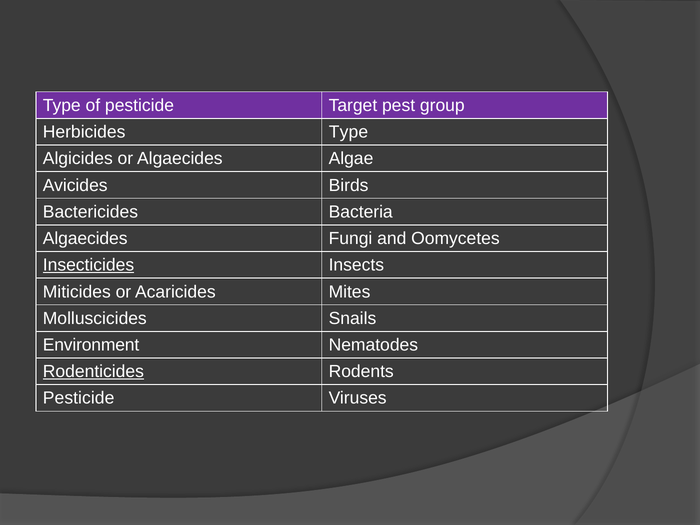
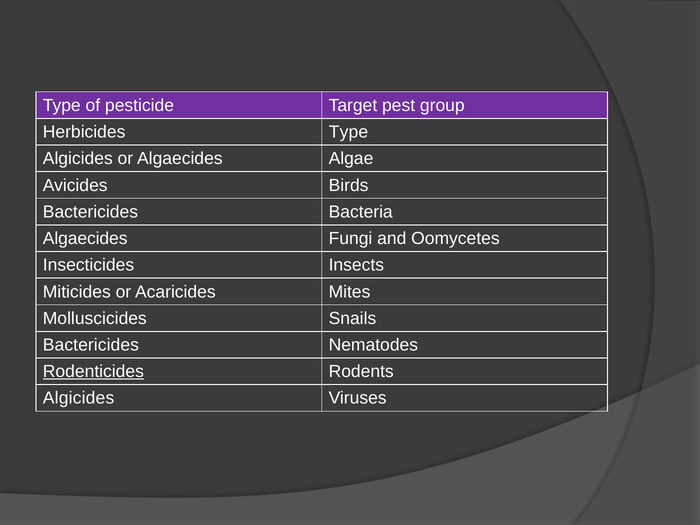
Insecticides underline: present -> none
Environment at (91, 345): Environment -> Bactericides
Pesticide at (79, 398): Pesticide -> Algicides
